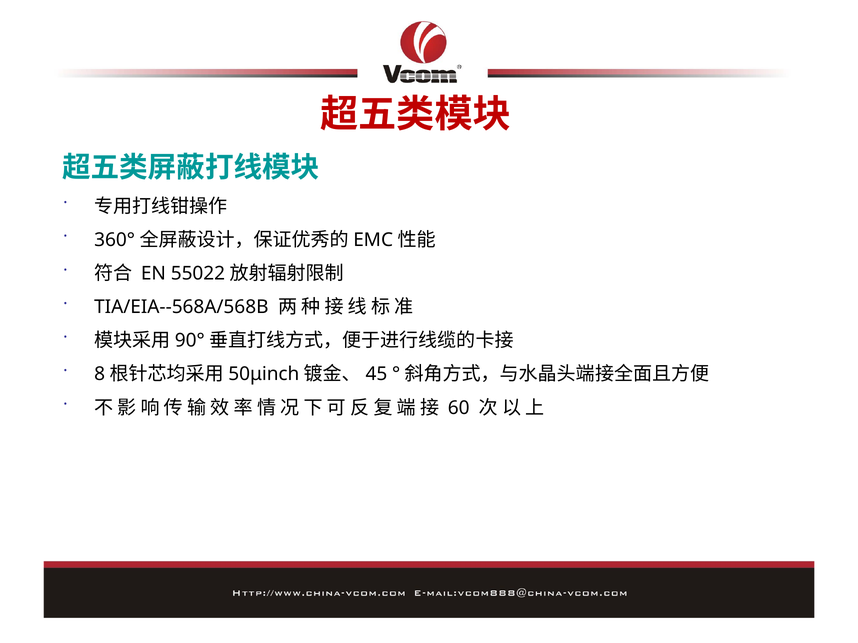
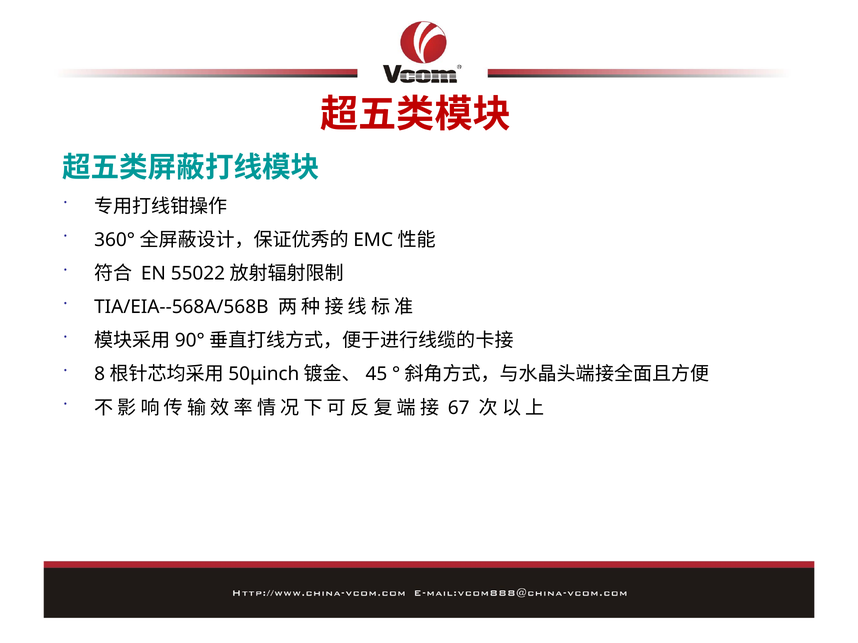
60: 60 -> 67
